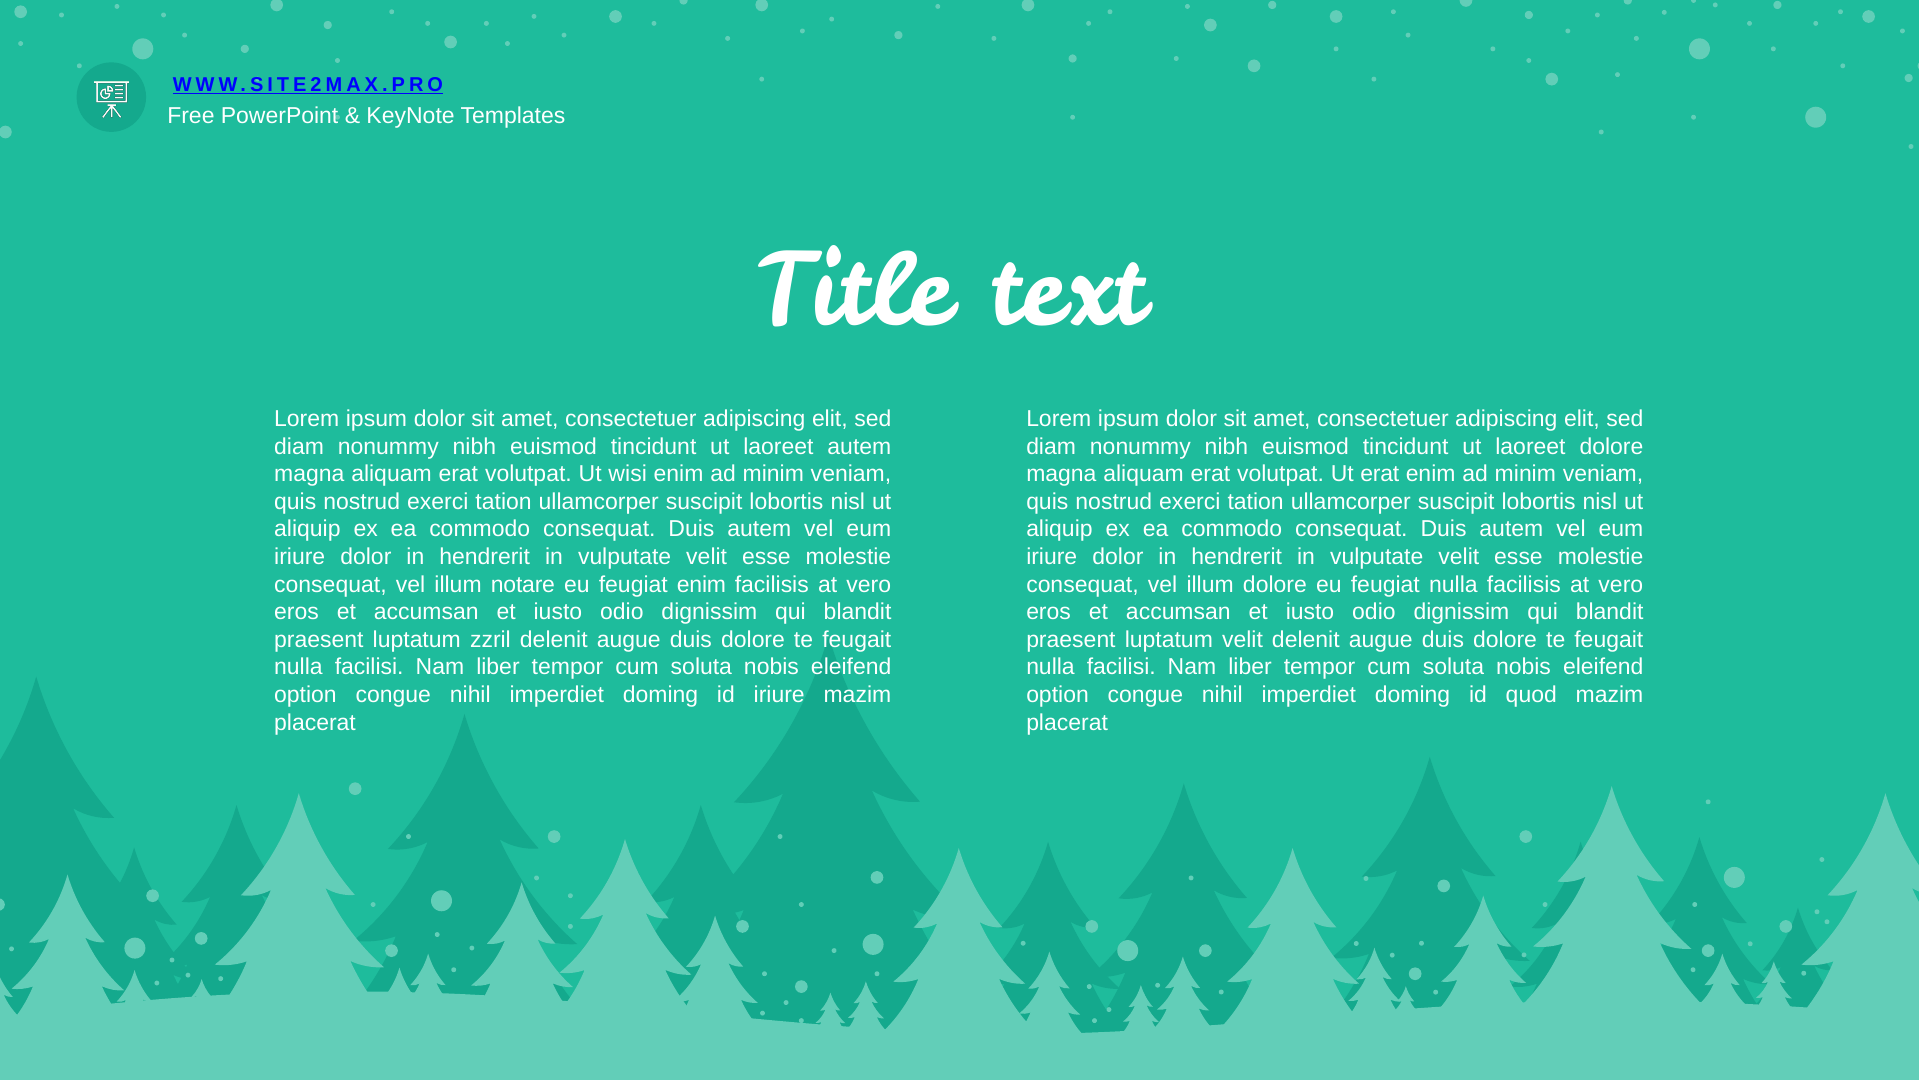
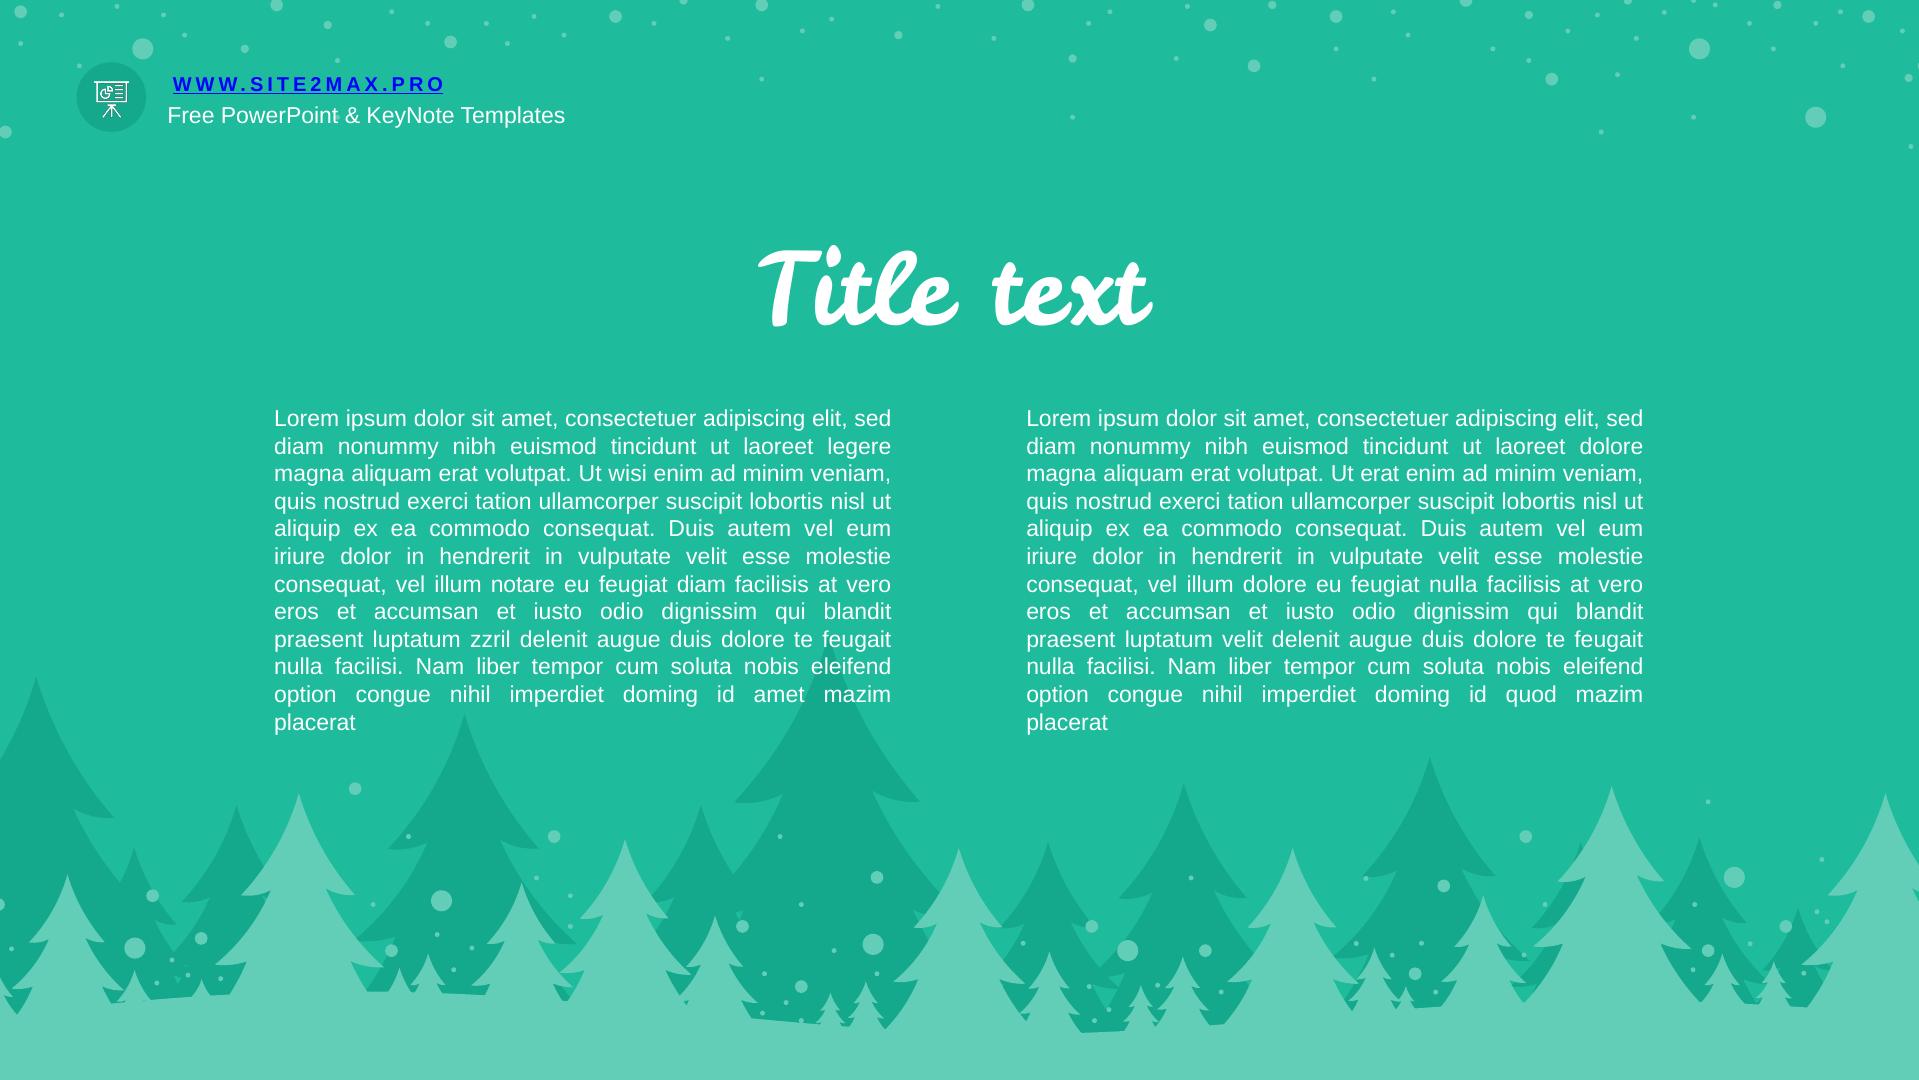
laoreet autem: autem -> legere
feugiat enim: enim -> diam
id iriure: iriure -> amet
